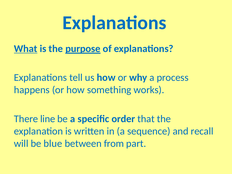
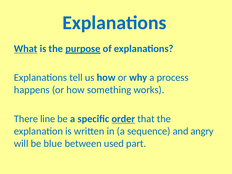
order underline: none -> present
recall: recall -> angry
from: from -> used
